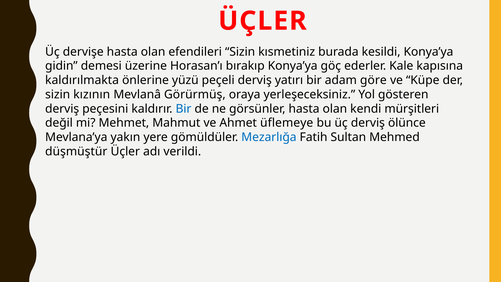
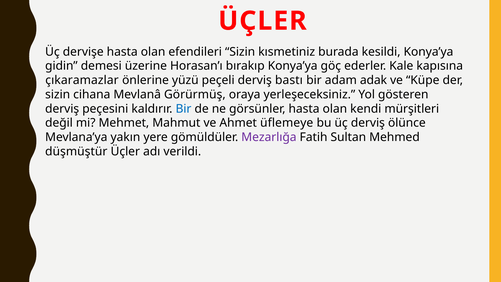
kaldırılmakta: kaldırılmakta -> çıkaramazlar
yatırı: yatırı -> bastı
göre: göre -> adak
kızının: kızının -> cihana
Mezarlığa colour: blue -> purple
